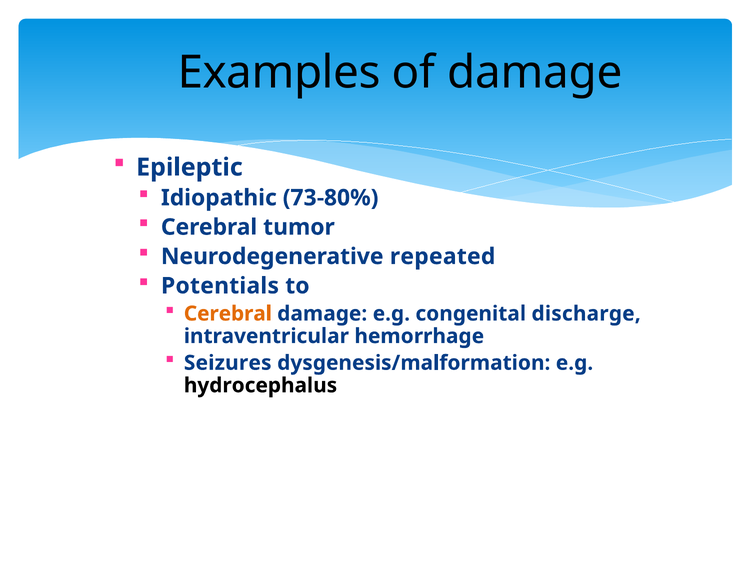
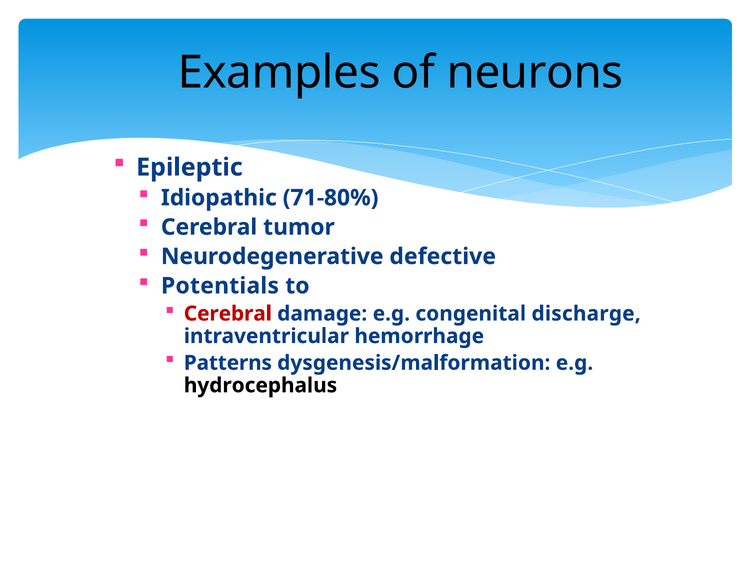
of damage: damage -> neurons
73-80%: 73-80% -> 71-80%
repeated: repeated -> defective
Cerebral at (228, 313) colour: orange -> red
Seizures: Seizures -> Patterns
